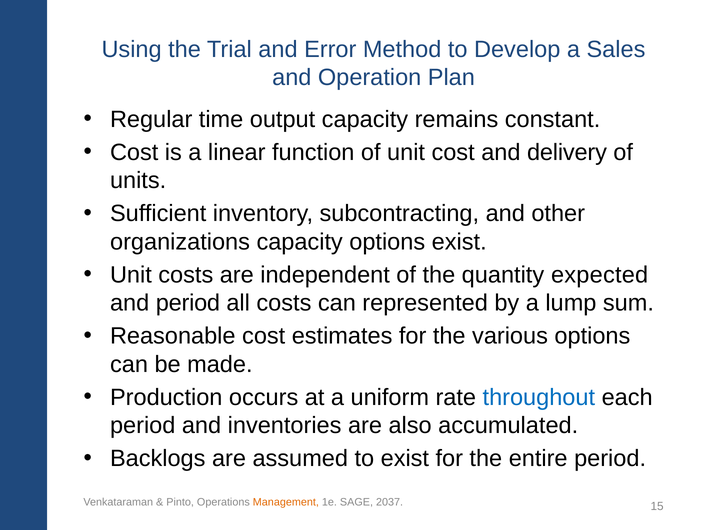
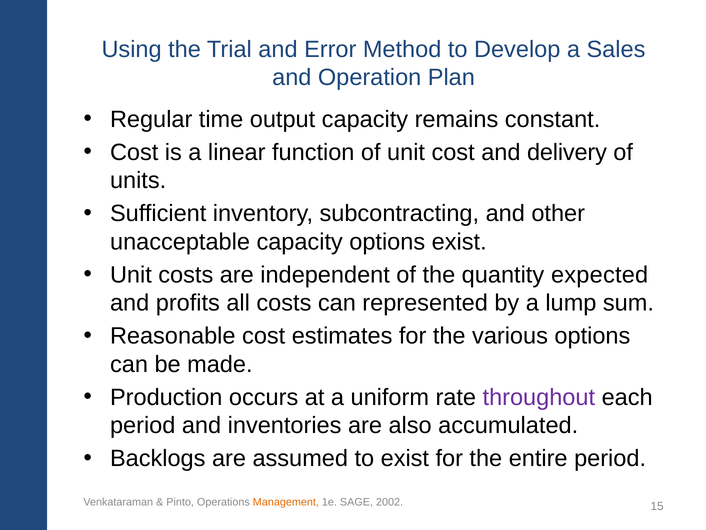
organizations: organizations -> unacceptable
and period: period -> profits
throughout colour: blue -> purple
2037: 2037 -> 2002
